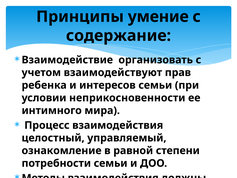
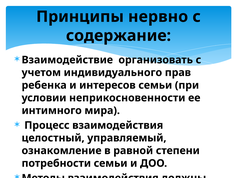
умение: умение -> нервно
взаимодействуют: взаимодействуют -> индивидуального
